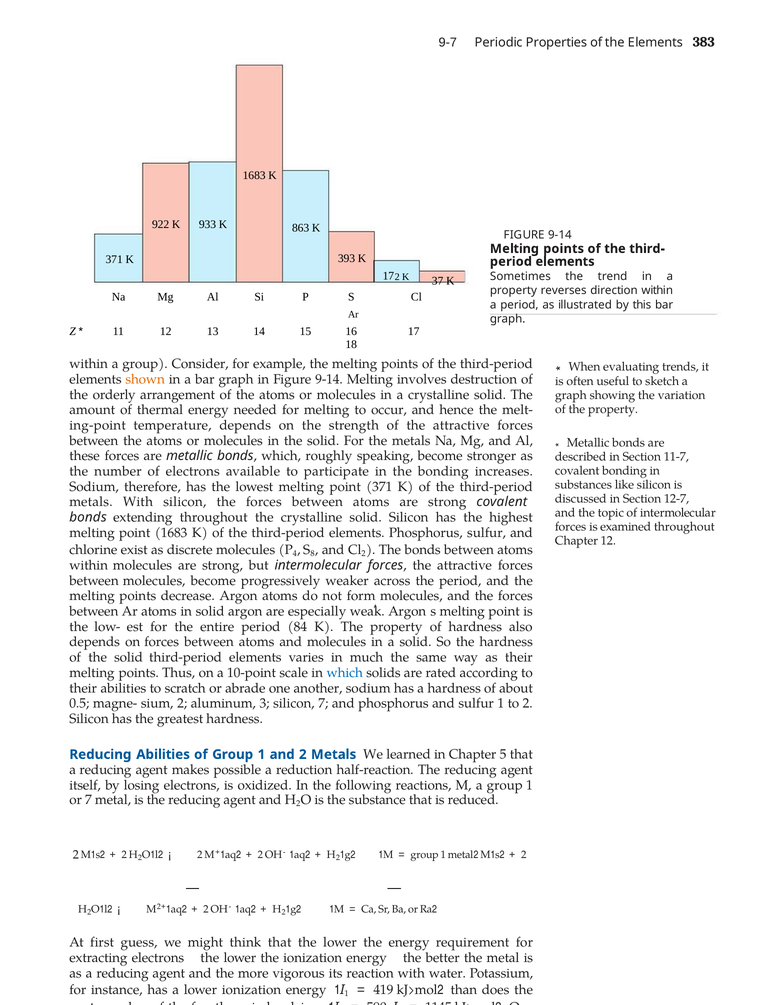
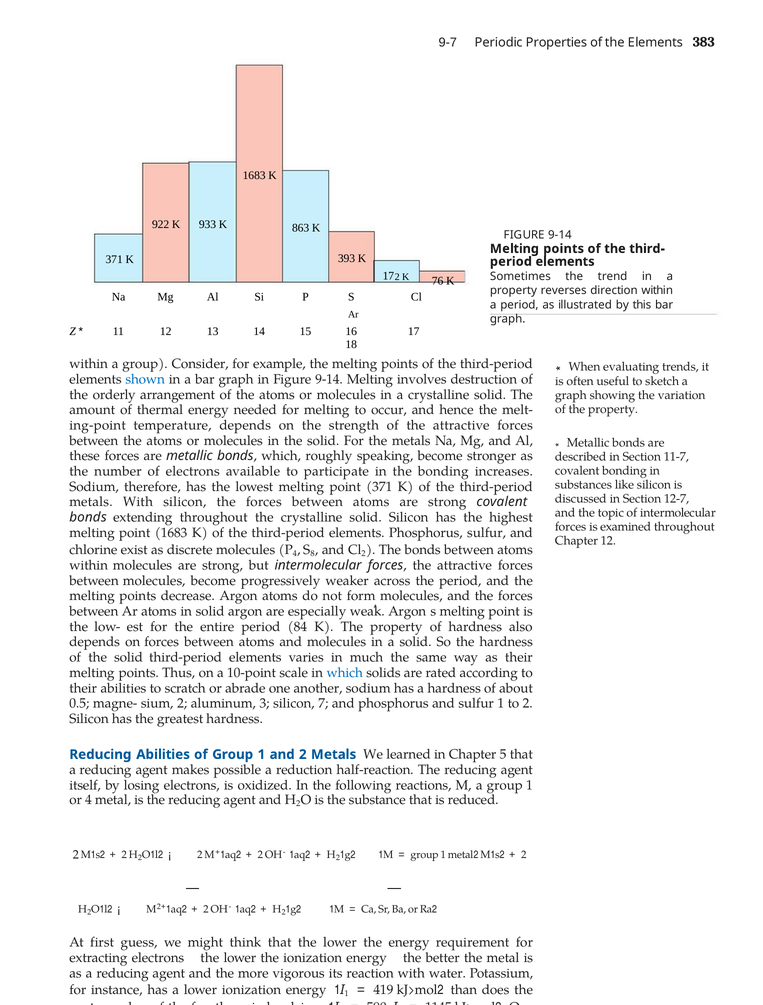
37: 37 -> 76
shown colour: orange -> blue
or 7: 7 -> 4
